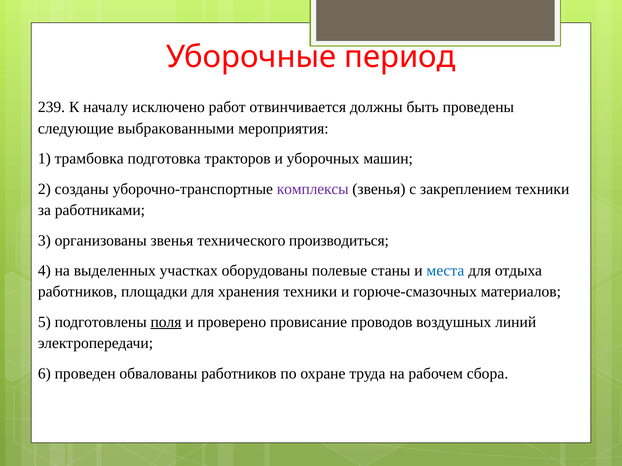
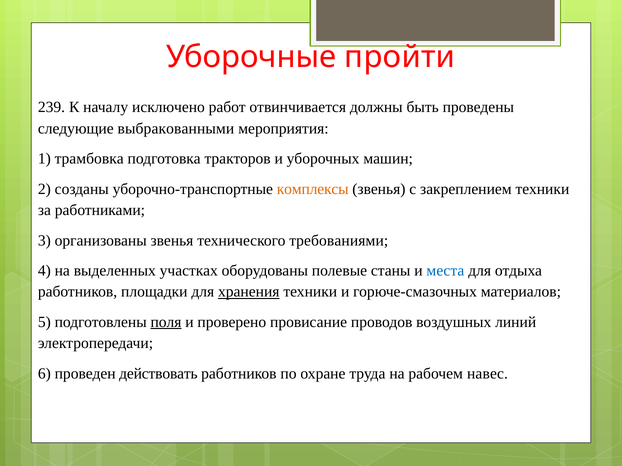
период: период -> пройти
комплексы colour: purple -> orange
производиться: производиться -> требованиями
хранения underline: none -> present
обвалованы: обвалованы -> действовать
сбора: сбора -> навес
